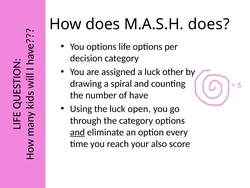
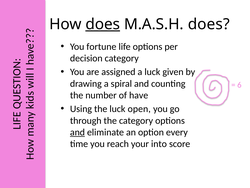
does at (103, 24) underline: none -> present
You options: options -> fortune
other: other -> given
also: also -> into
